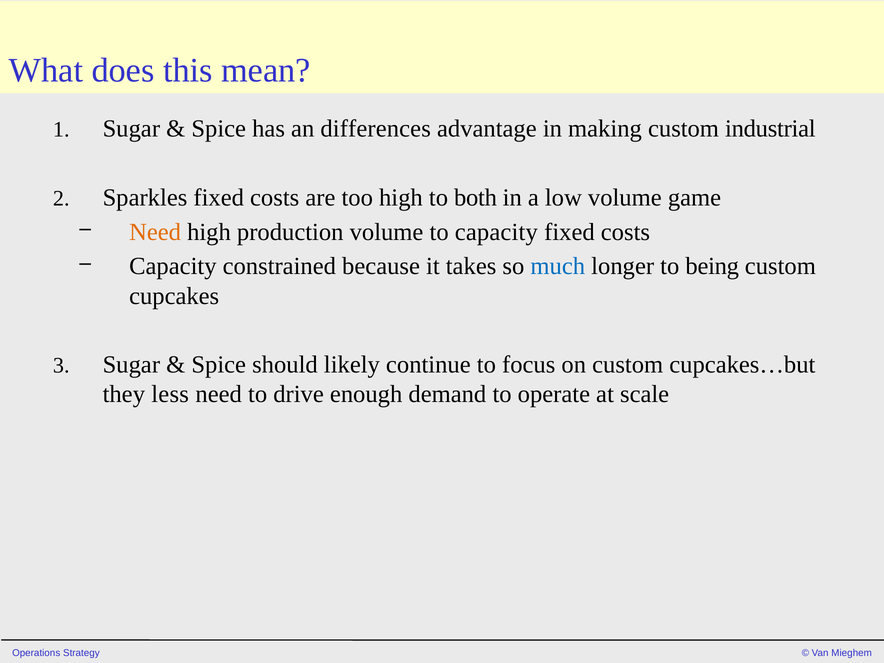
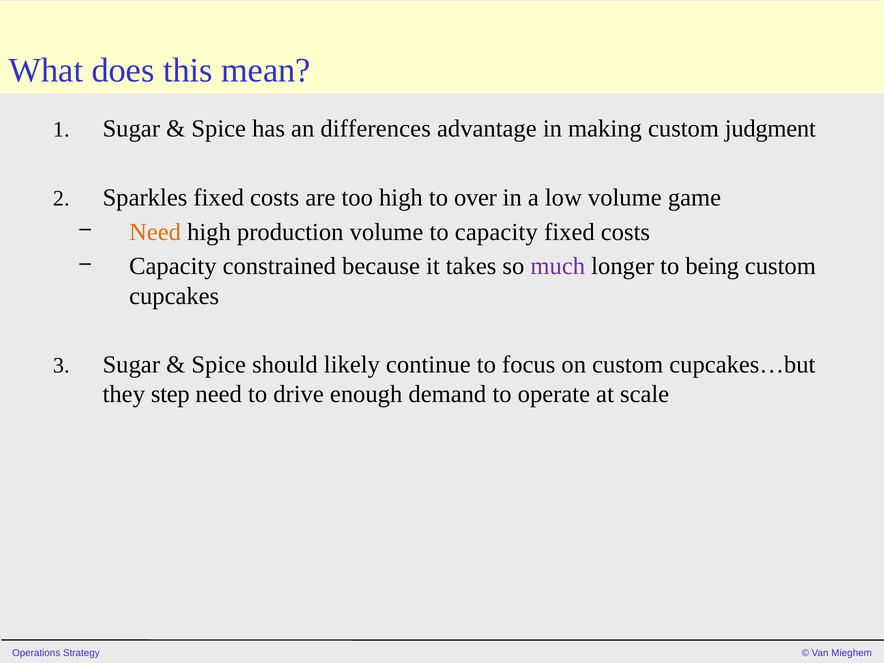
industrial: industrial -> judgment
both: both -> over
much colour: blue -> purple
less: less -> step
